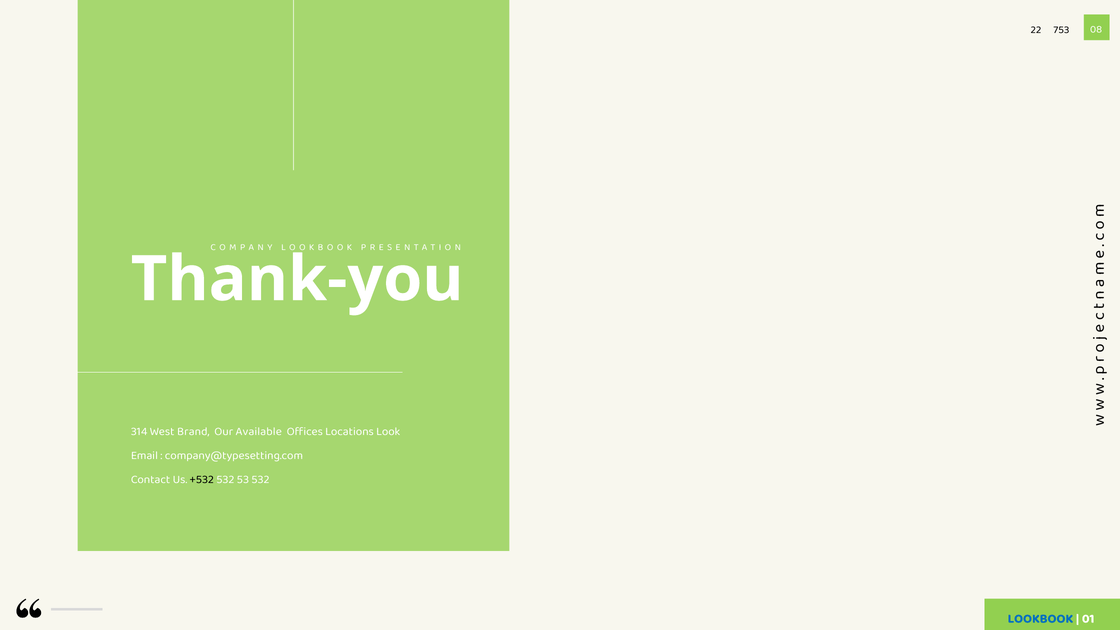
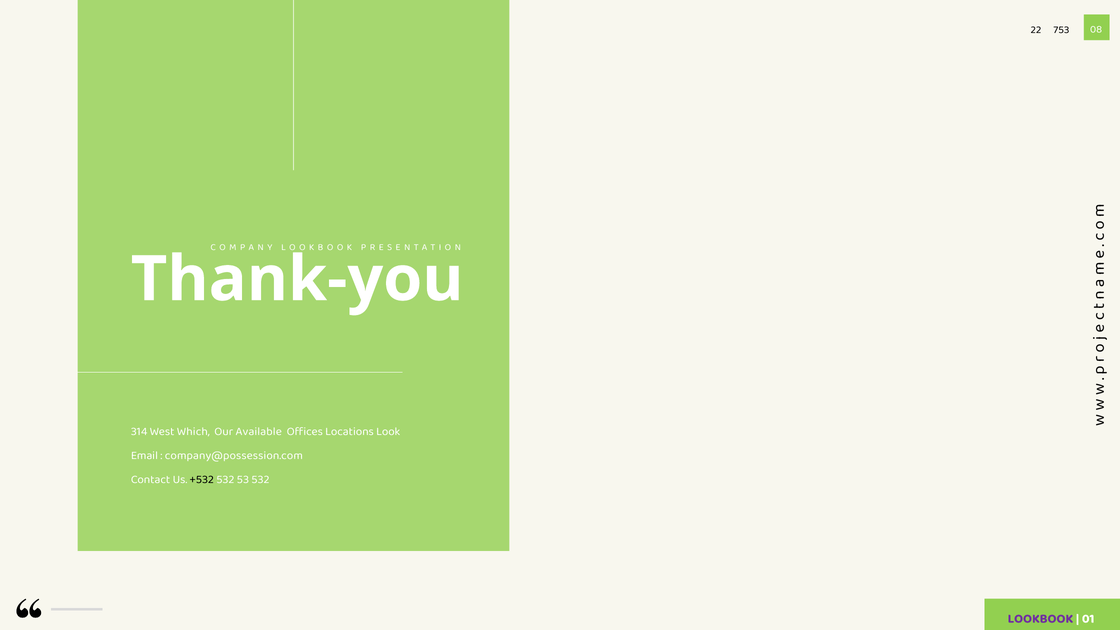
Brand: Brand -> Which
company@typesetting.com: company@typesetting.com -> company@possession.com
LOOKBOOK colour: blue -> purple
